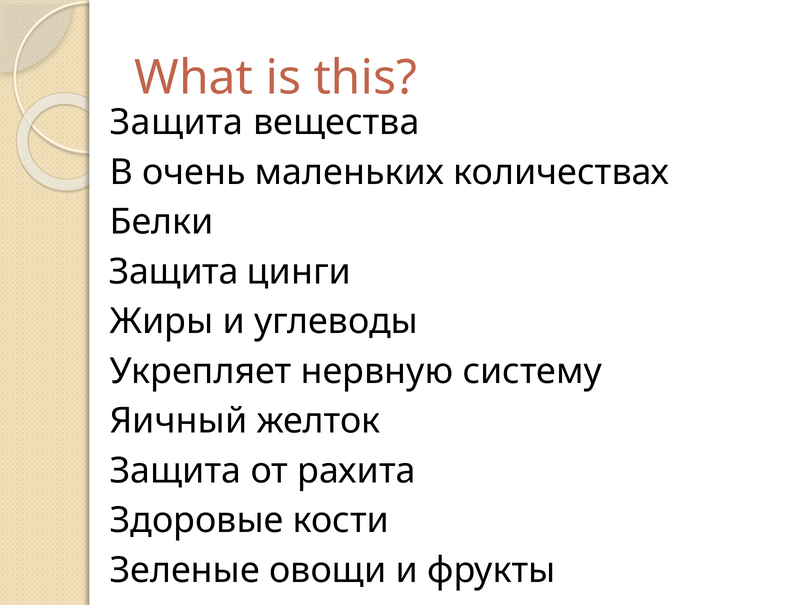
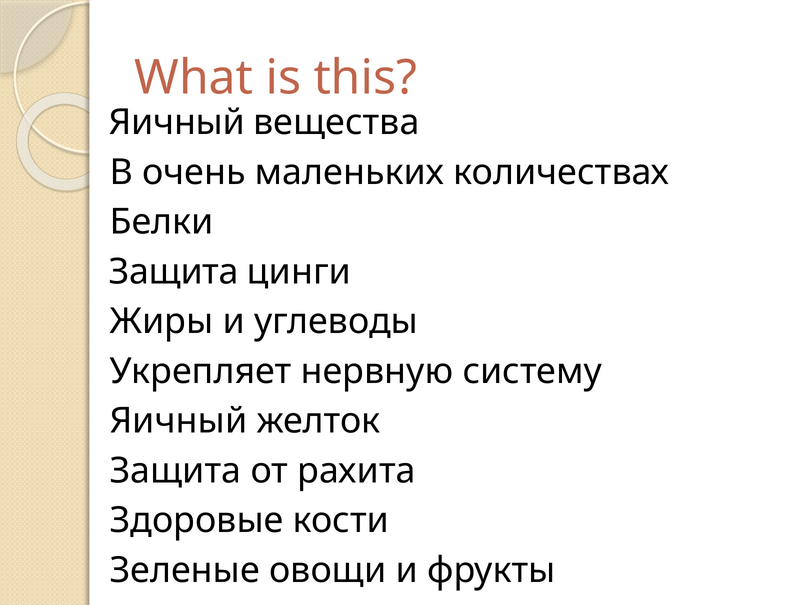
Защита at (177, 122): Защита -> Яичный
